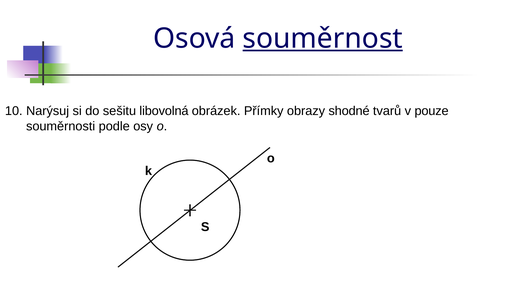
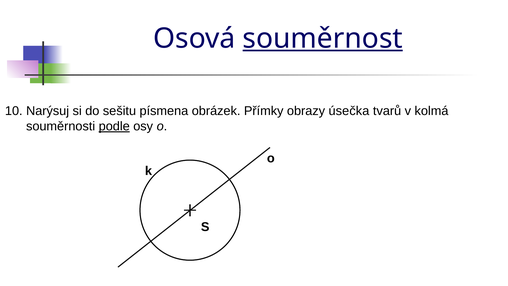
libovolná: libovolná -> písmena
shodné: shodné -> úsečka
pouze: pouze -> kolmá
podle underline: none -> present
